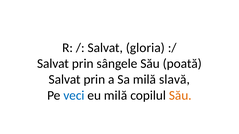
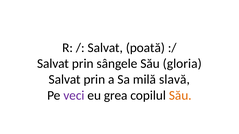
gloria: gloria -> poată
poată: poată -> gloria
veci colour: blue -> purple
eu milă: milă -> grea
